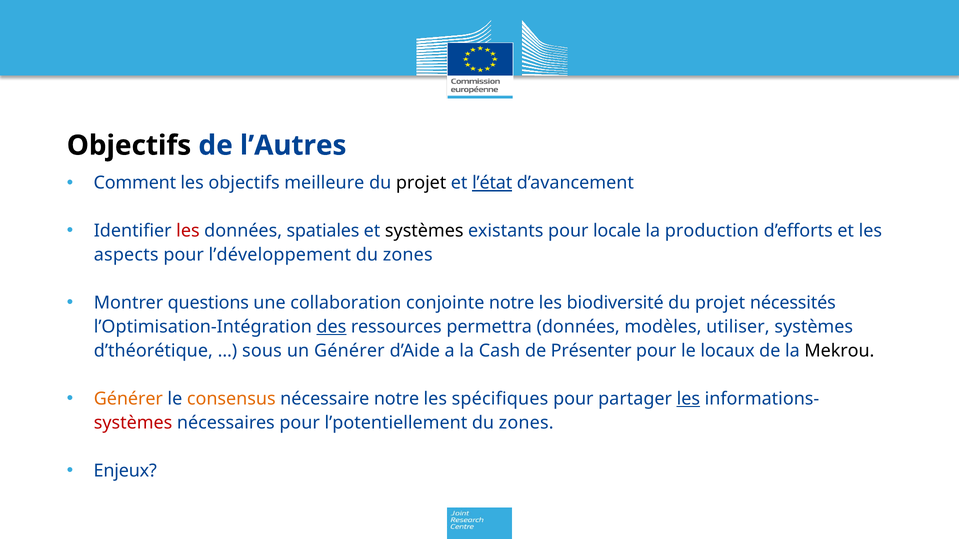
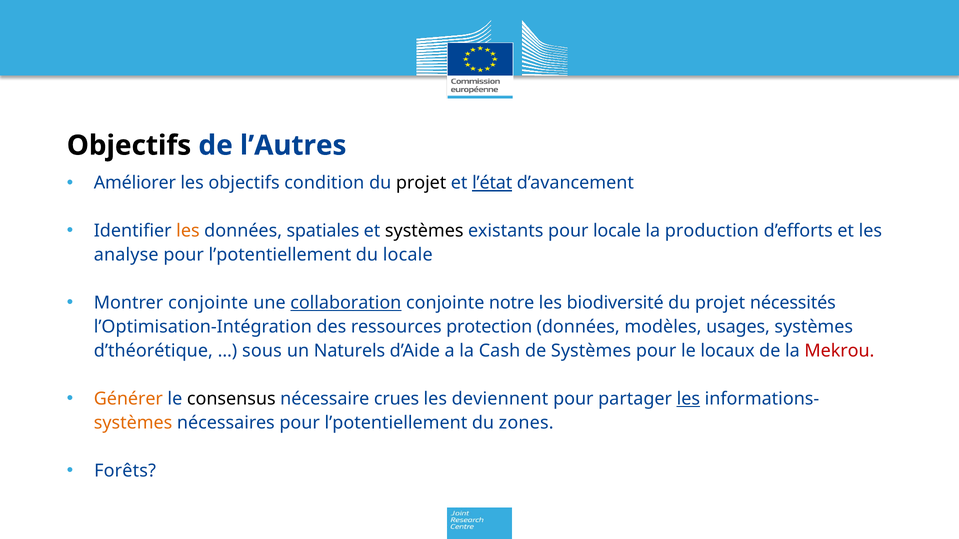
Comment: Comment -> Améliorer
meilleure: meilleure -> condition
les at (188, 231) colour: red -> orange
aspects: aspects -> analyse
l’développement at (280, 255): l’développement -> l’potentiellement
zones at (408, 255): zones -> locale
Montrer questions: questions -> conjointe
collaboration underline: none -> present
des underline: present -> none
permettra: permettra -> protection
utiliser: utiliser -> usages
un Générer: Générer -> Naturels
de Présenter: Présenter -> Systèmes
Mekrou colour: black -> red
consensus colour: orange -> black
nécessaire notre: notre -> crues
spécifiques: spécifiques -> deviennent
systèmes at (133, 423) colour: red -> orange
Enjeux: Enjeux -> Forêts
